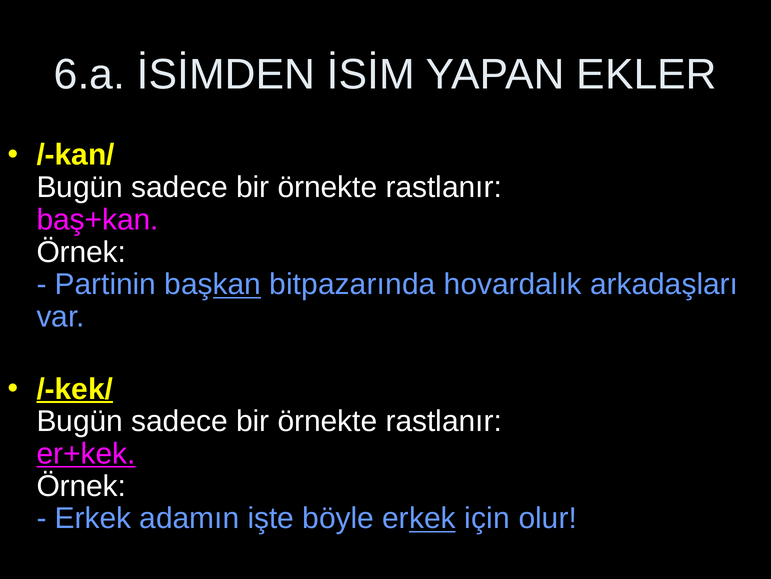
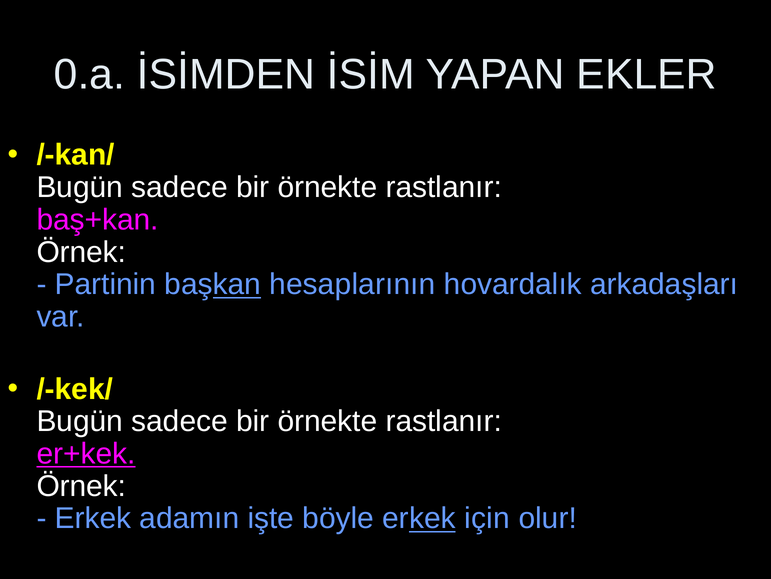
6.a: 6.a -> 0.a
bitpazarında: bitpazarında -> hesaplarının
/-kek/ underline: present -> none
